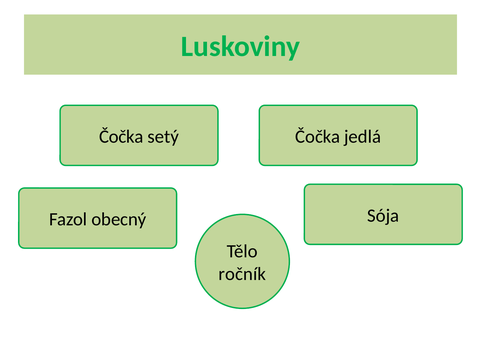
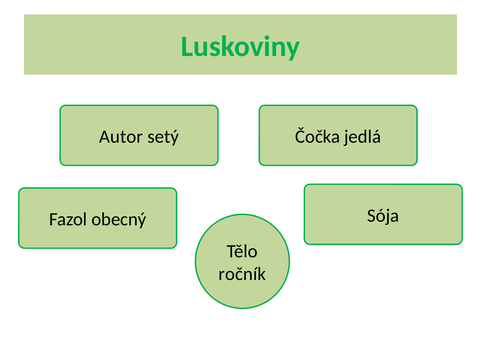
Čočka at (121, 137): Čočka -> Autor
